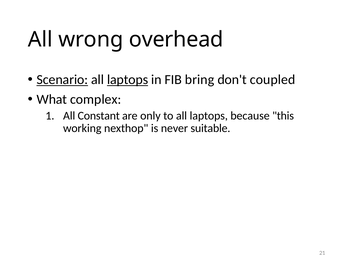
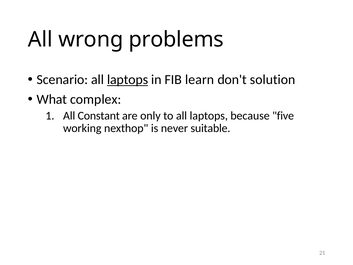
overhead: overhead -> problems
Scenario underline: present -> none
bring: bring -> learn
coupled: coupled -> solution
this: this -> five
